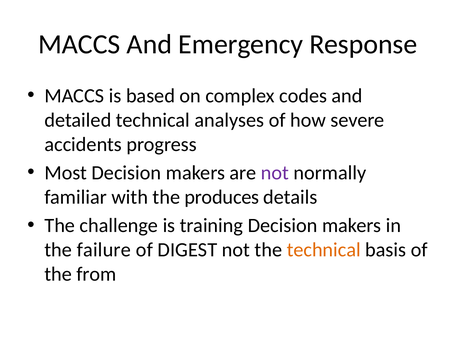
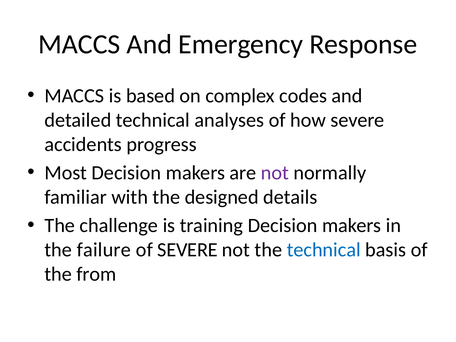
produces: produces -> designed
of DIGEST: DIGEST -> SEVERE
technical at (324, 250) colour: orange -> blue
